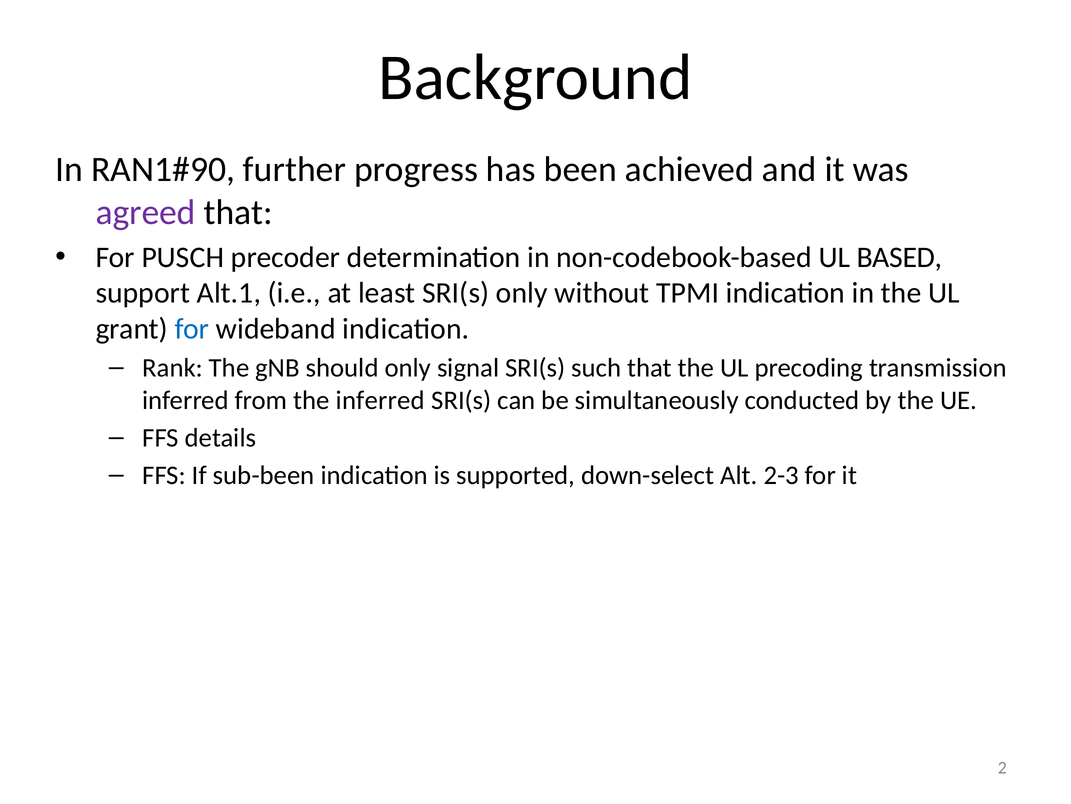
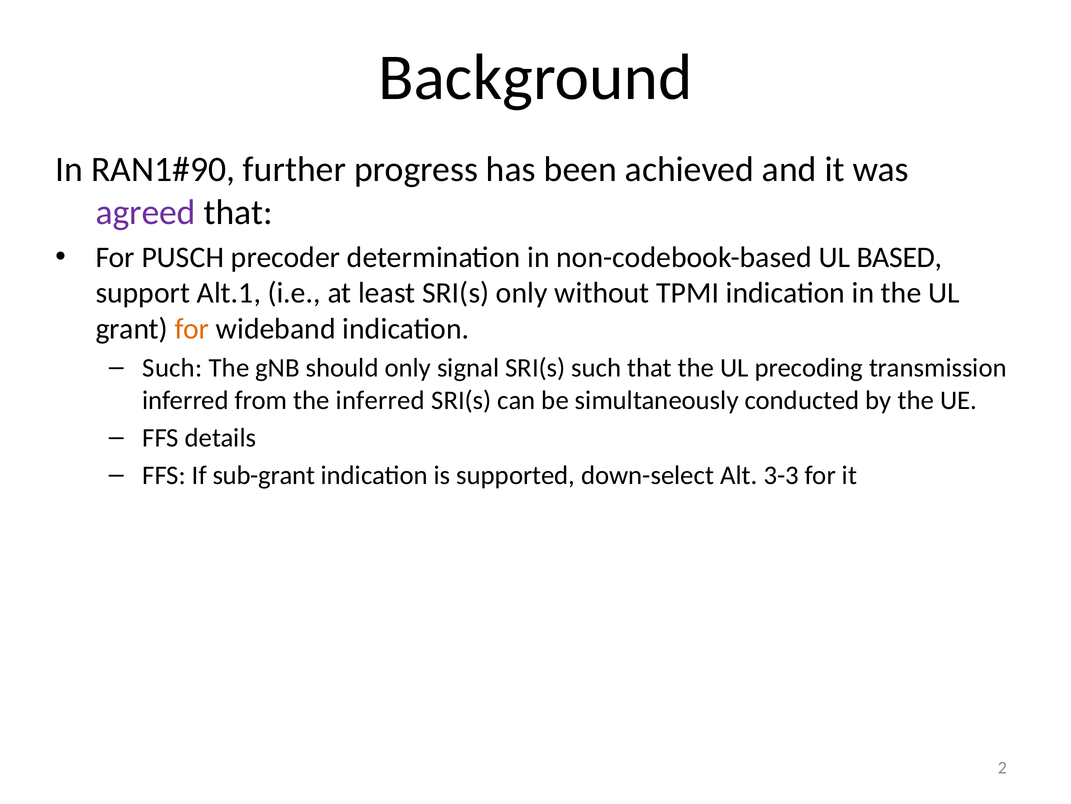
for at (192, 329) colour: blue -> orange
Rank at (173, 368): Rank -> Such
sub-been: sub-been -> sub-grant
2-3: 2-3 -> 3-3
